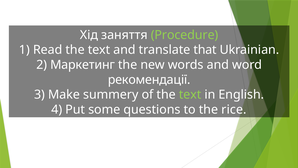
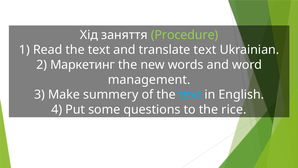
translate that: that -> text
рекомендації: рекомендації -> management
text at (190, 94) colour: light green -> light blue
